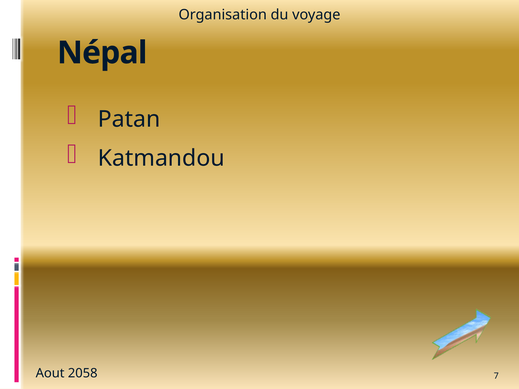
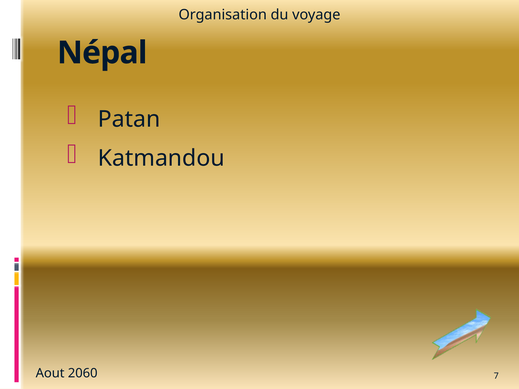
2058: 2058 -> 2060
